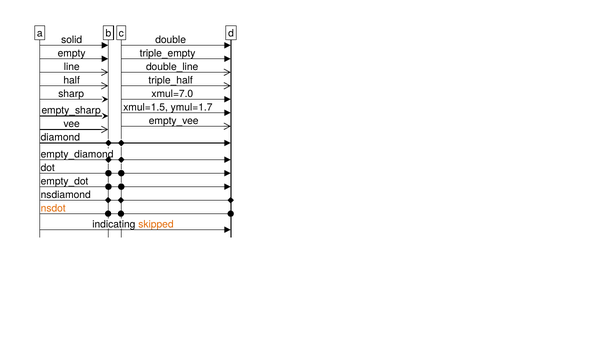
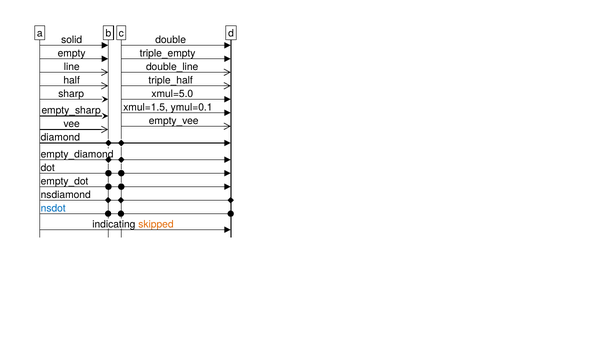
xmul=7.0: xmul=7.0 -> xmul=5.0
ymul=1.7: ymul=1.7 -> ymul=0.1
nsdot colour: orange -> blue
